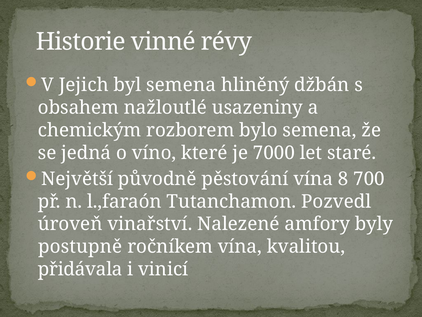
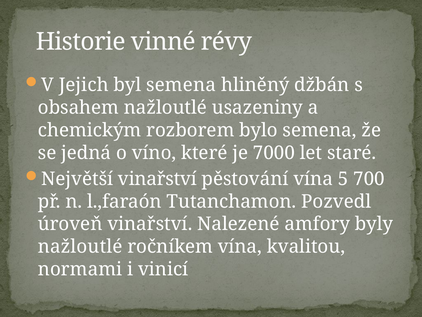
Největší původně: původně -> vinařství
8: 8 -> 5
postupně at (80, 246): postupně -> nažloutlé
přidávala: přidávala -> normami
